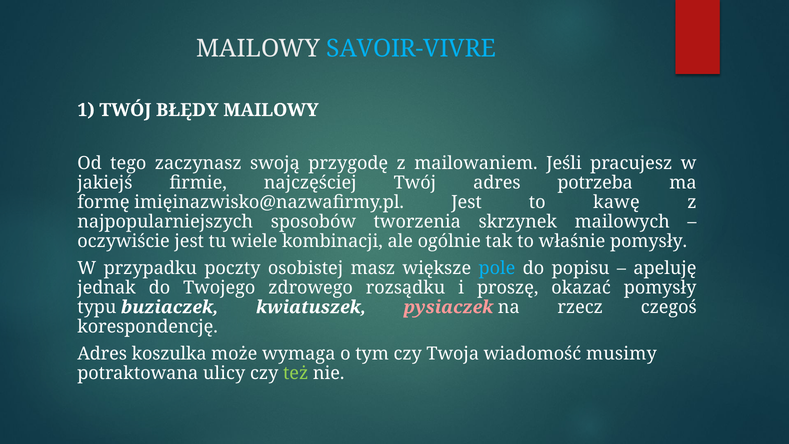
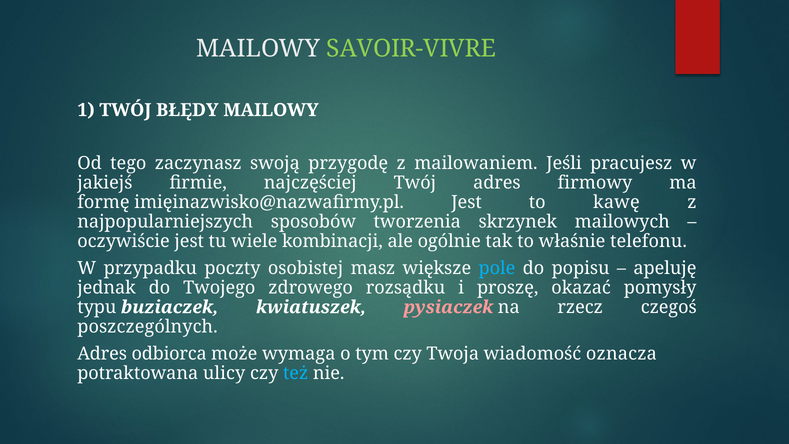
SAVOIR-VIVRE colour: light blue -> light green
potrzeba: potrzeba -> firmowy
właśnie pomysły: pomysły -> telefonu
korespondencję: korespondencję -> poszczególnych
koszulka: koszulka -> odbiorca
musimy: musimy -> oznacza
też colour: light green -> light blue
